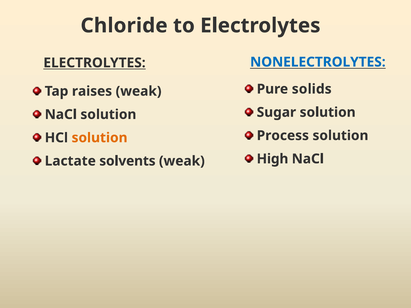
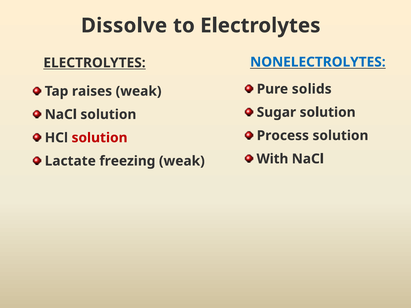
Chloride: Chloride -> Dissolve
solution at (100, 138) colour: orange -> red
High: High -> With
solvents: solvents -> freezing
